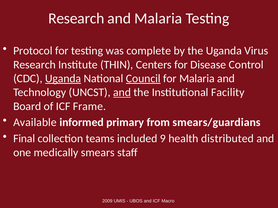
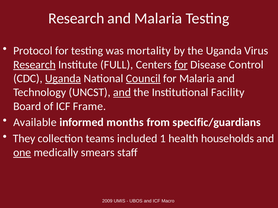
complete: complete -> mortality
Research at (34, 65) underline: none -> present
THIN: THIN -> FULL
for at (181, 65) underline: none -> present
primary: primary -> months
smears/guardians: smears/guardians -> specific/guardians
Final: Final -> They
9: 9 -> 1
distributed: distributed -> households
one underline: none -> present
